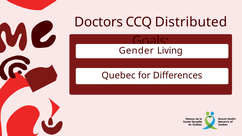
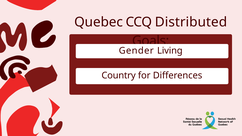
Doctors: Doctors -> Quebec
Quebec: Quebec -> Country
